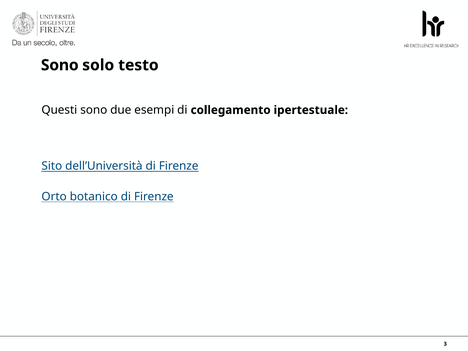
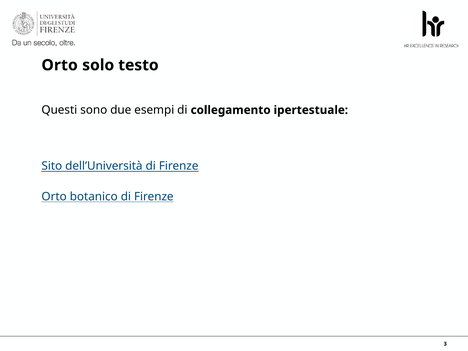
Sono at (60, 65): Sono -> Orto
